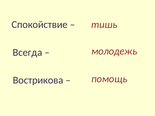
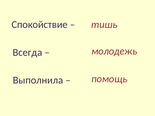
Вострикова: Вострикова -> Выполнила
